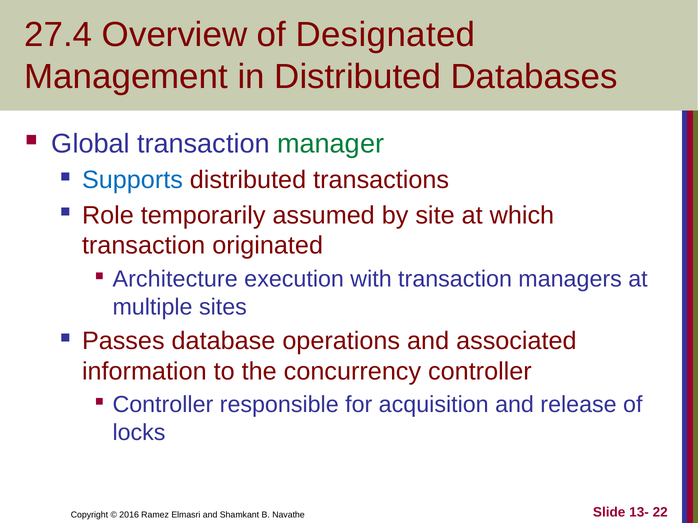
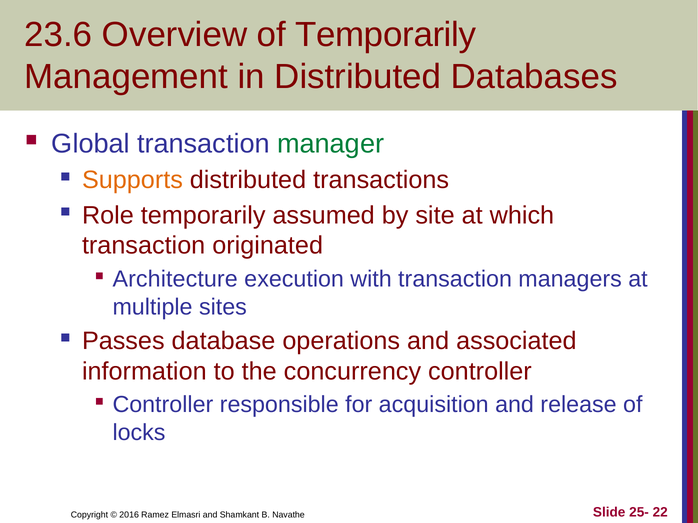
27.4: 27.4 -> 23.6
of Designated: Designated -> Temporarily
Supports colour: blue -> orange
13-: 13- -> 25-
